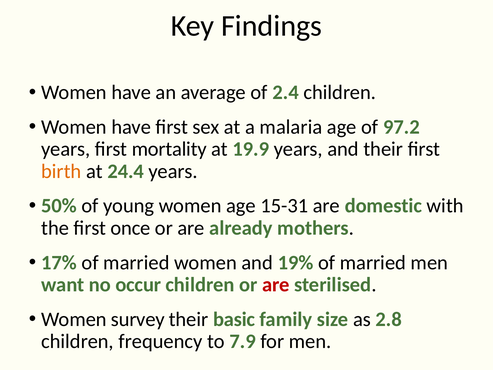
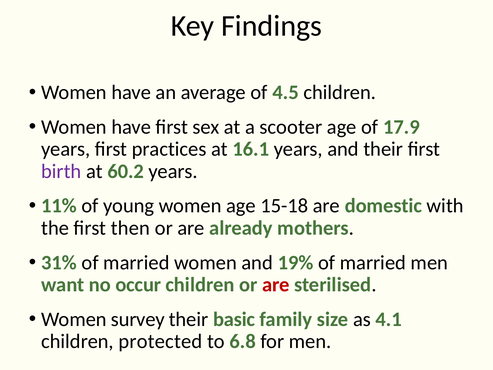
2.4: 2.4 -> 4.5
malaria: malaria -> scooter
97.2: 97.2 -> 17.9
mortality: mortality -> practices
19.9: 19.9 -> 16.1
birth colour: orange -> purple
24.4: 24.4 -> 60.2
50%: 50% -> 11%
15-31: 15-31 -> 15-18
once: once -> then
17%: 17% -> 31%
2.8: 2.8 -> 4.1
frequency: frequency -> protected
7.9: 7.9 -> 6.8
